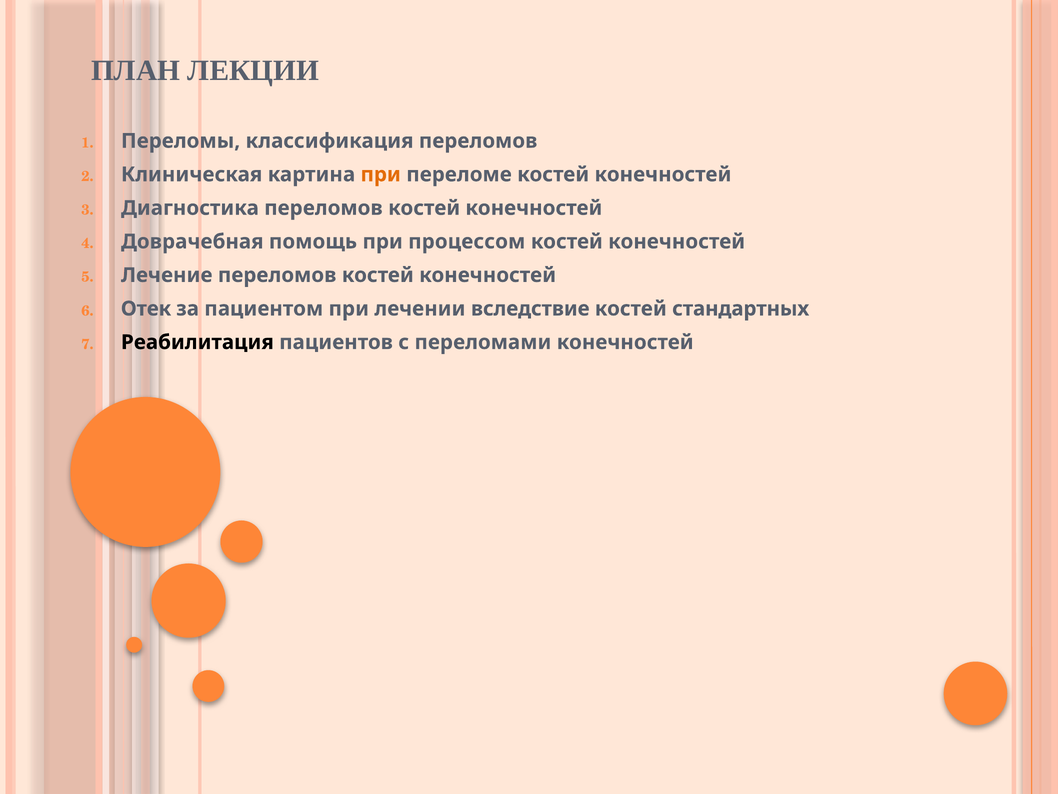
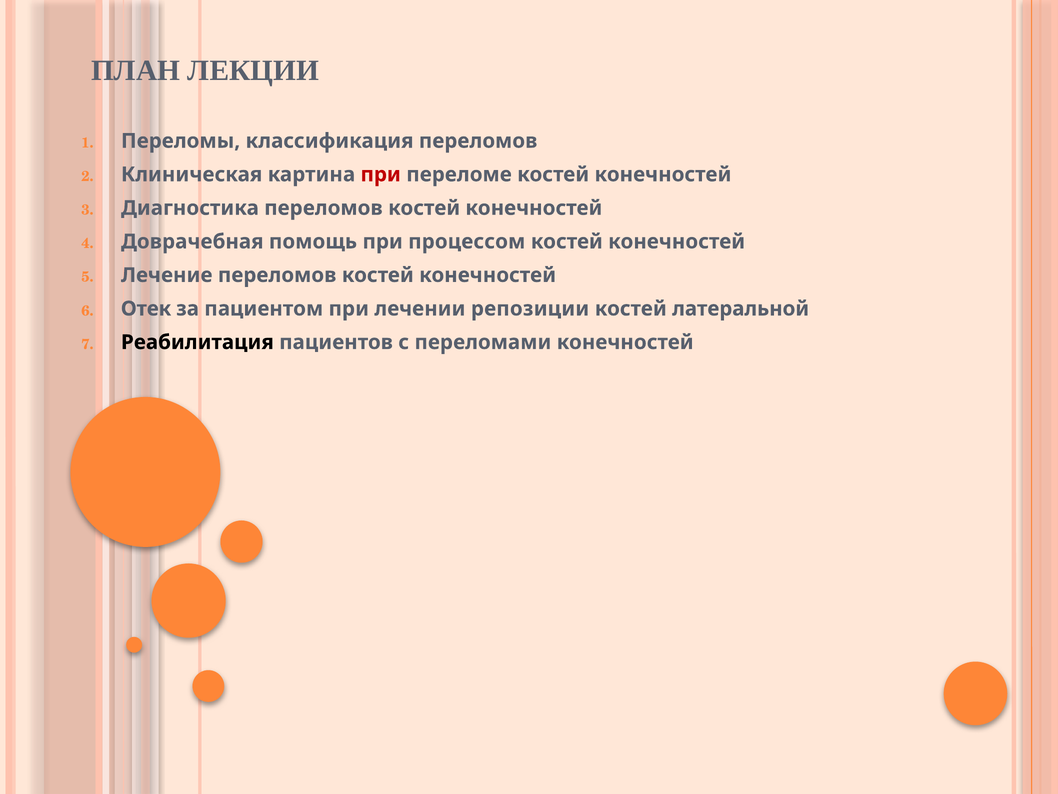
при at (381, 174) colour: orange -> red
вследствие: вследствие -> репозиции
стандартных: стандартных -> латеральной
